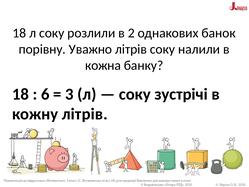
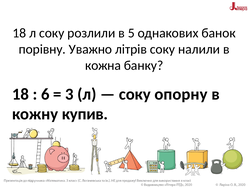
2: 2 -> 5
зустрічі: зустрічі -> опорну
кожну літрів: літрів -> купив
